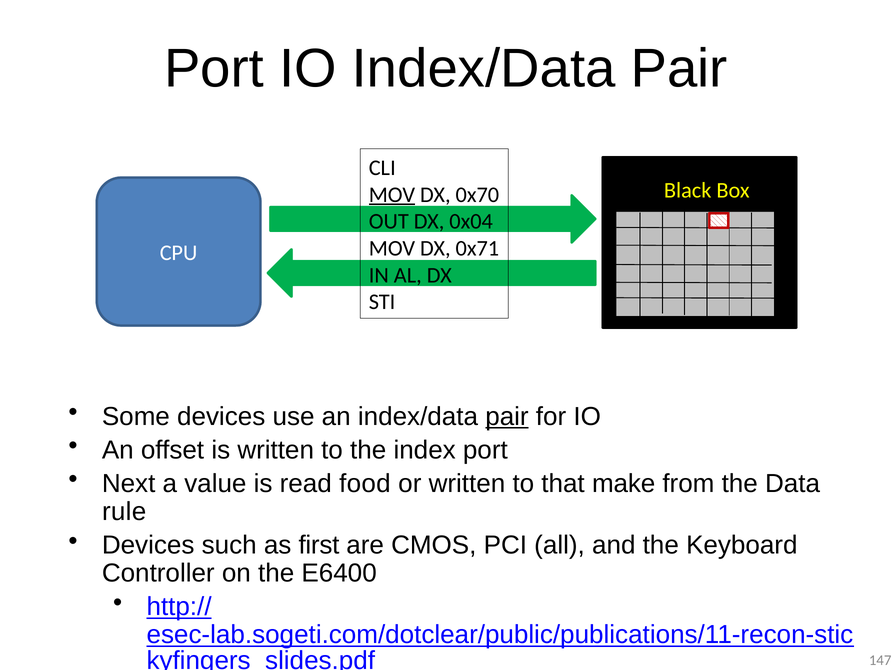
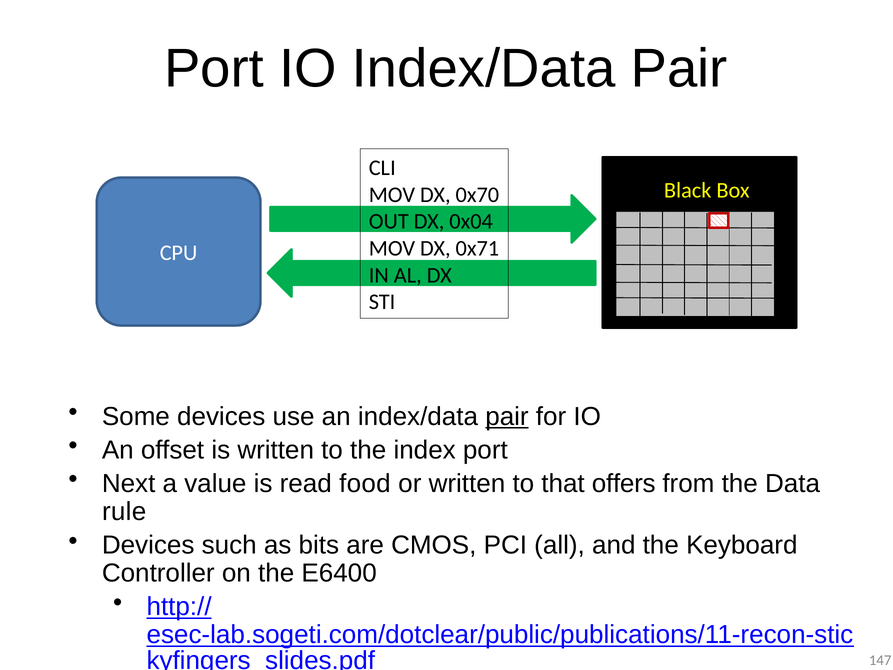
MOV at (392, 195) underline: present -> none
make: make -> offers
first: first -> bits
